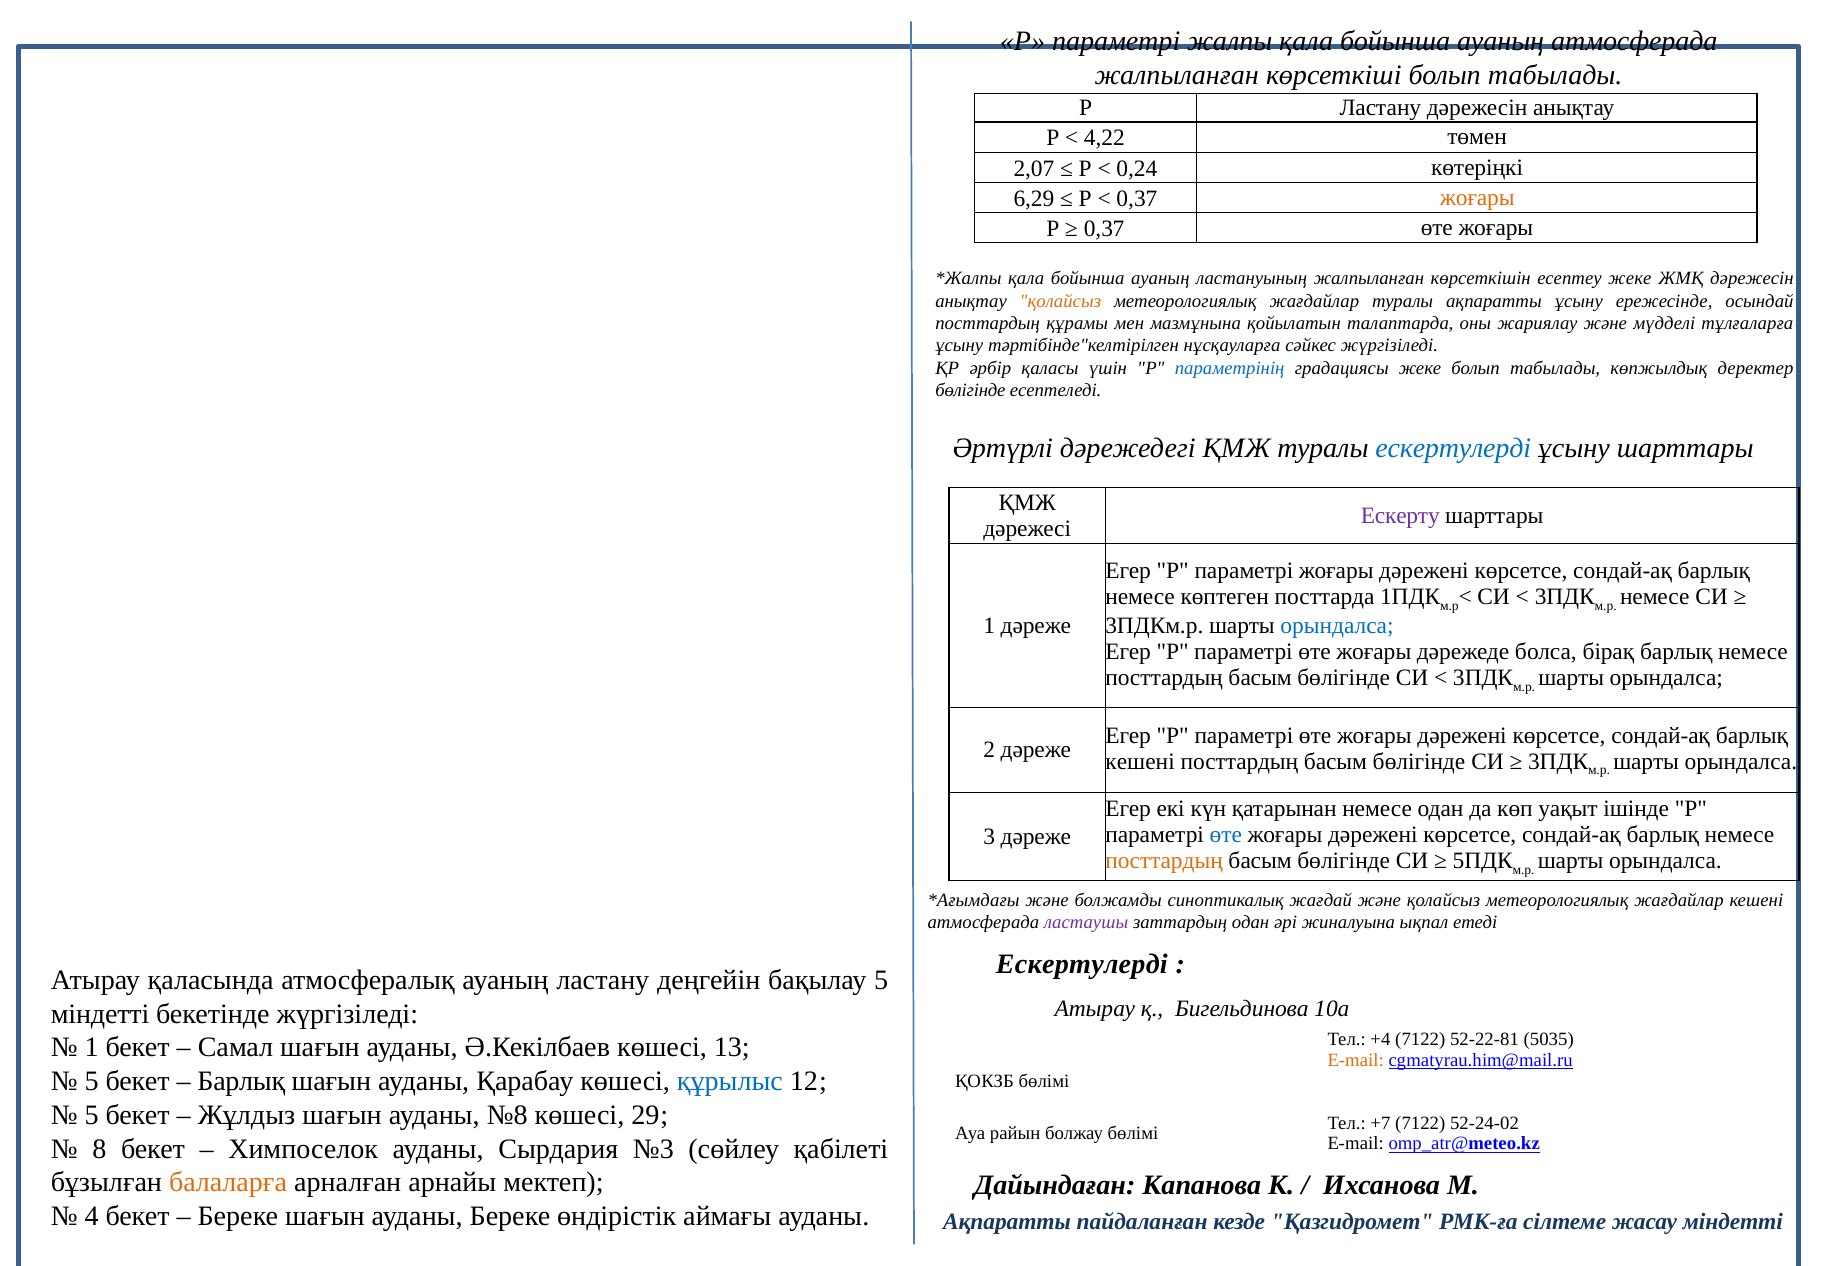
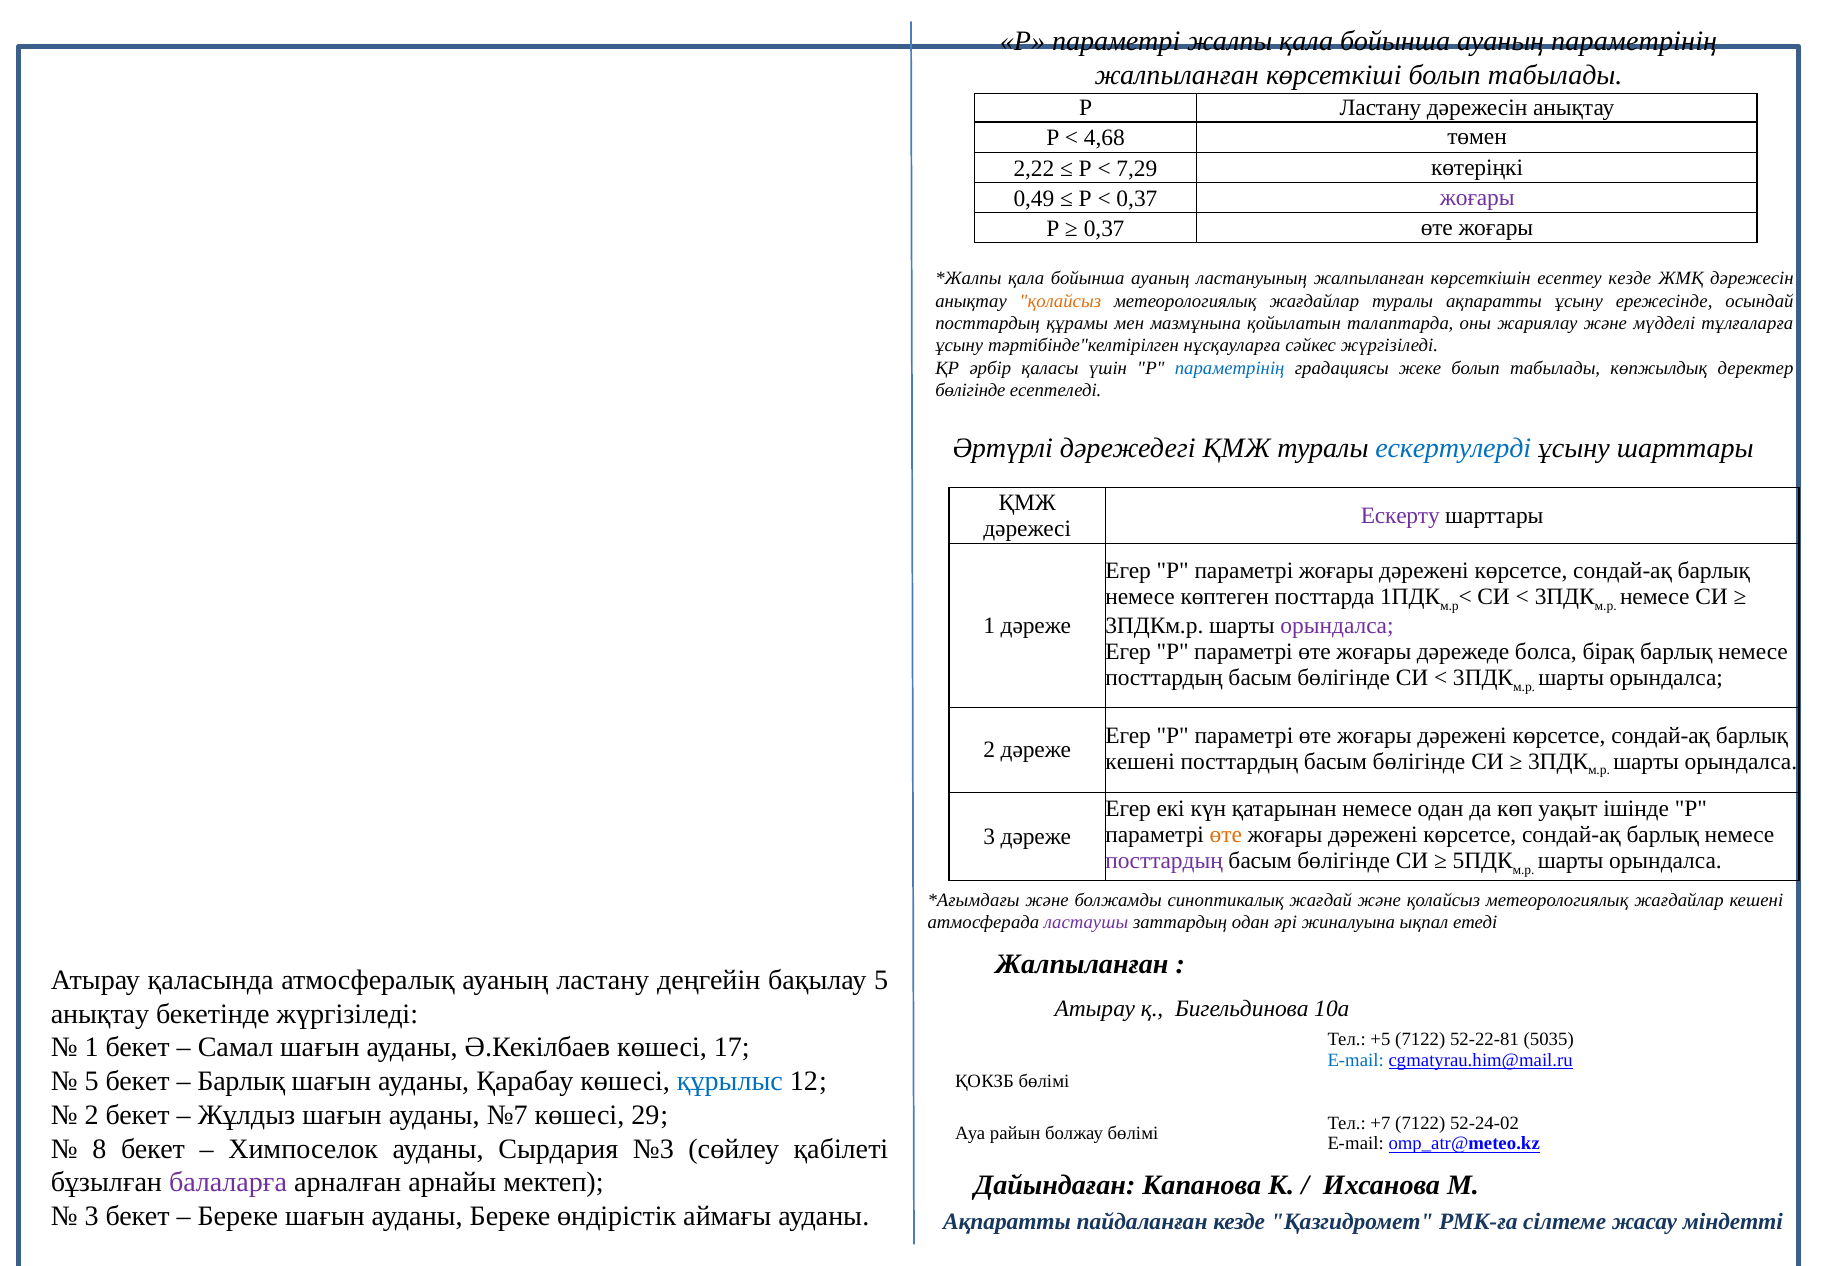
ауаның атмосферада: атмосферада -> параметрінің
4,22: 4,22 -> 4,68
2,07: 2,07 -> 2,22
0,24: 0,24 -> 7,29
6,29: 6,29 -> 0,49
жоғары at (1477, 197) colour: orange -> purple
есептеу жеке: жеке -> кезде
орындалса at (1337, 626) colour: blue -> purple
өте at (1226, 834) colour: blue -> orange
посттардың at (1164, 860) colour: orange -> purple
Ескертулерді at (1082, 963): Ескертулерді -> Жалпыланған
міндетті at (100, 1013): міндетті -> анықтау
+4: +4 -> +5
13: 13 -> 17
E-mail at (1356, 1060) colour: orange -> blue
5 at (92, 1115): 5 -> 2
№8: №8 -> №7
балаларға colour: orange -> purple
4 at (92, 1216): 4 -> 3
